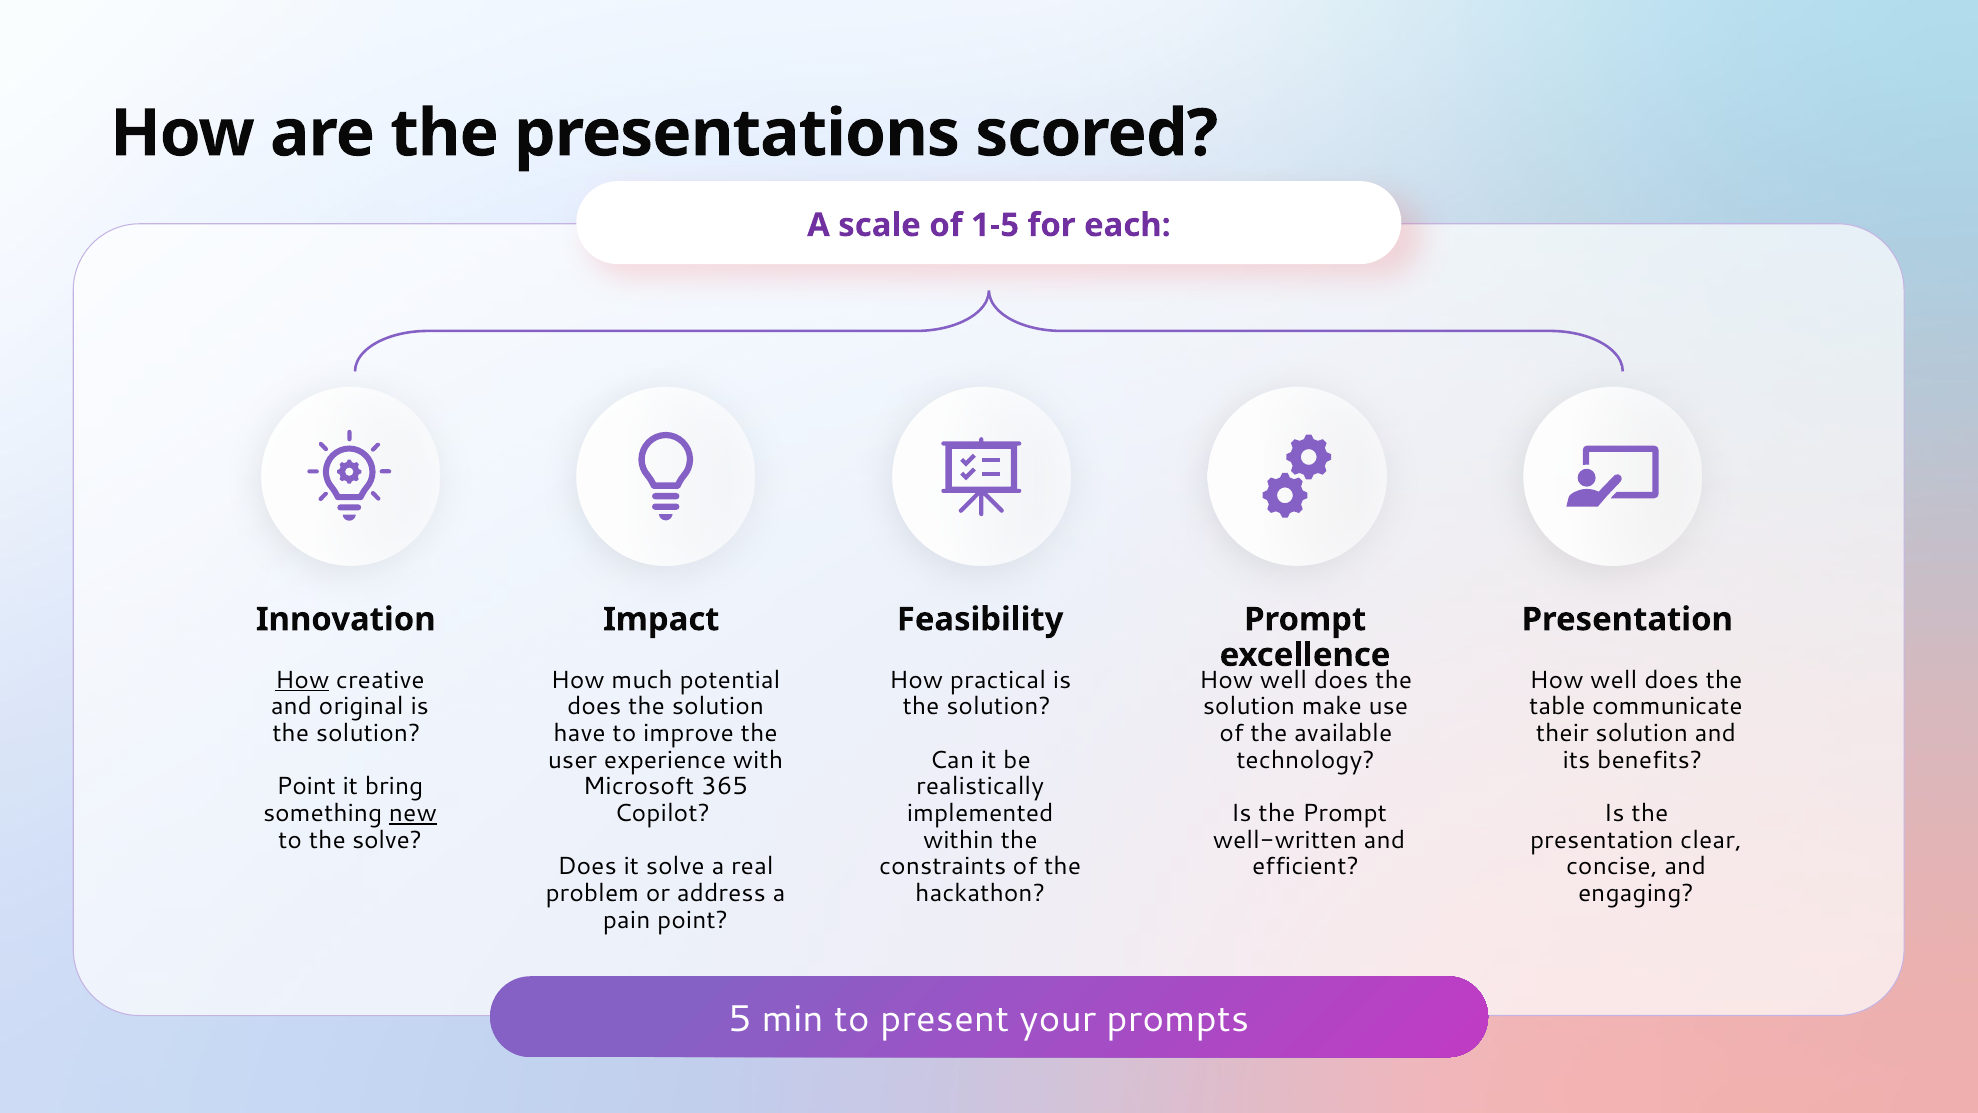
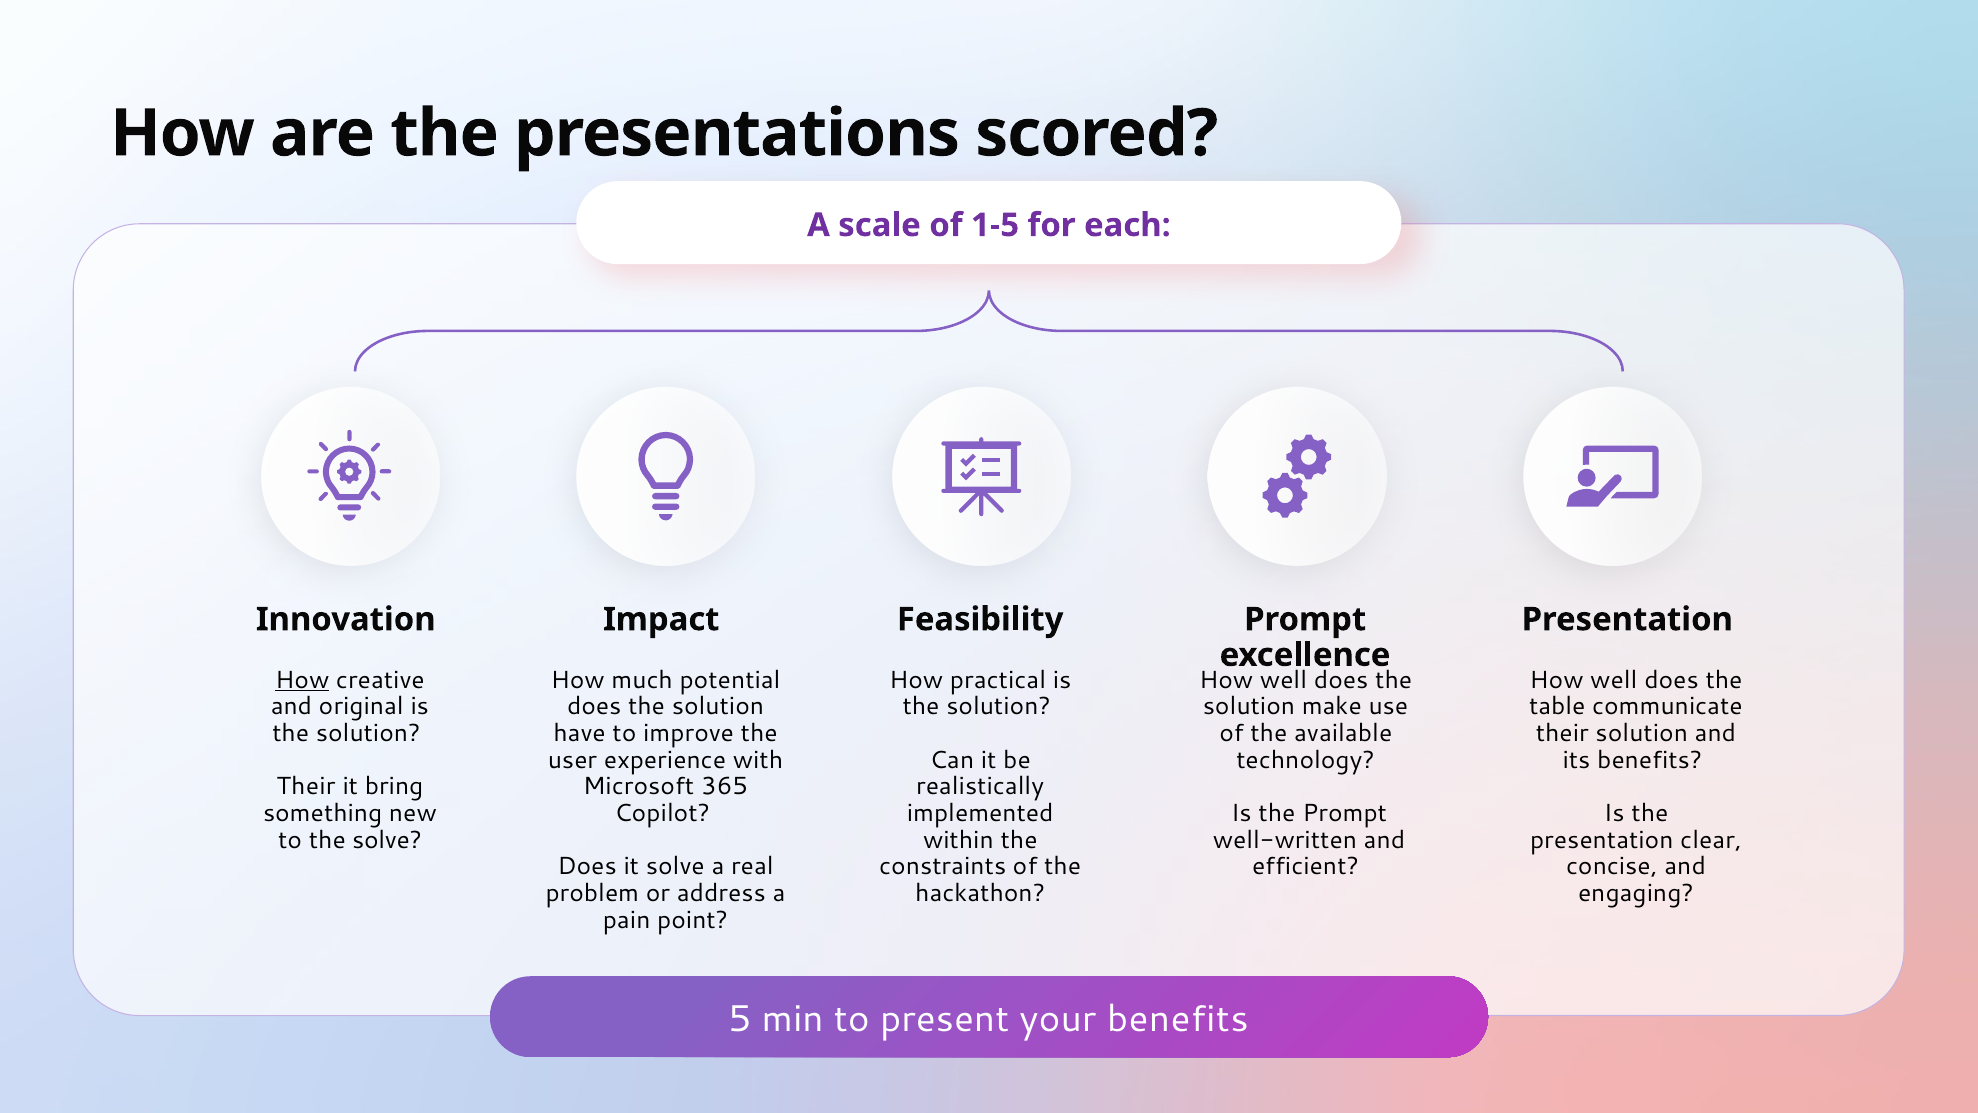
Point at (306, 786): Point -> Their
new underline: present -> none
your prompts: prompts -> benefits
